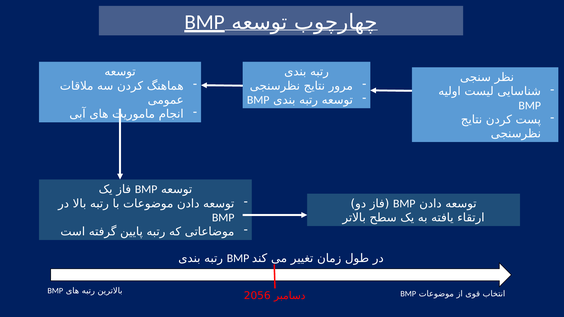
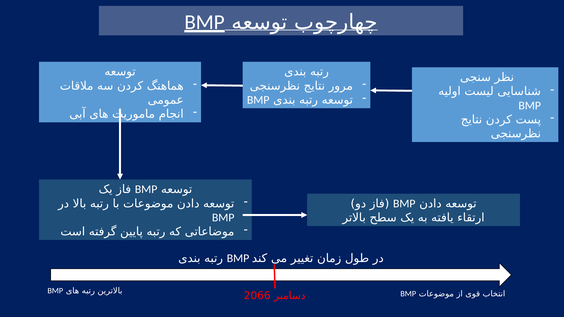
2056: 2056 -> 2066
